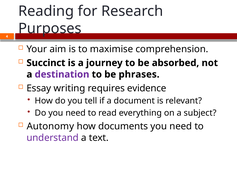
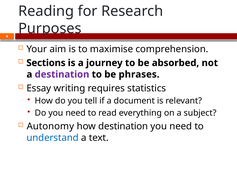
Succinct: Succinct -> Sections
evidence: evidence -> statistics
how documents: documents -> destination
understand colour: purple -> blue
